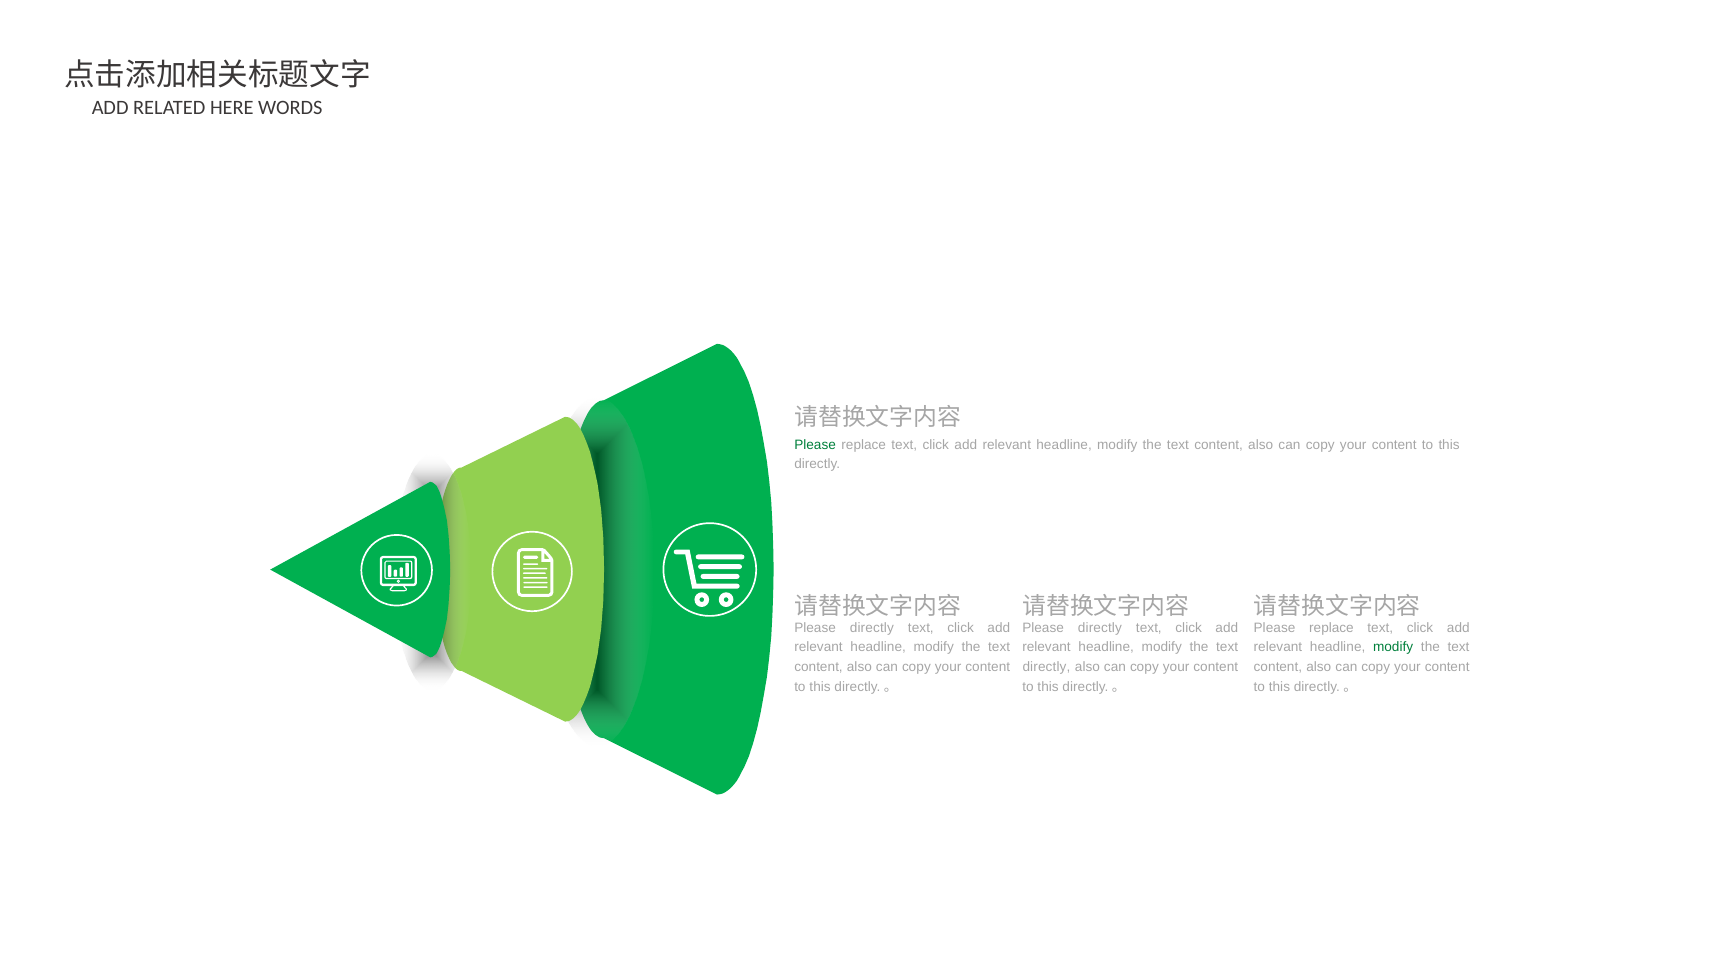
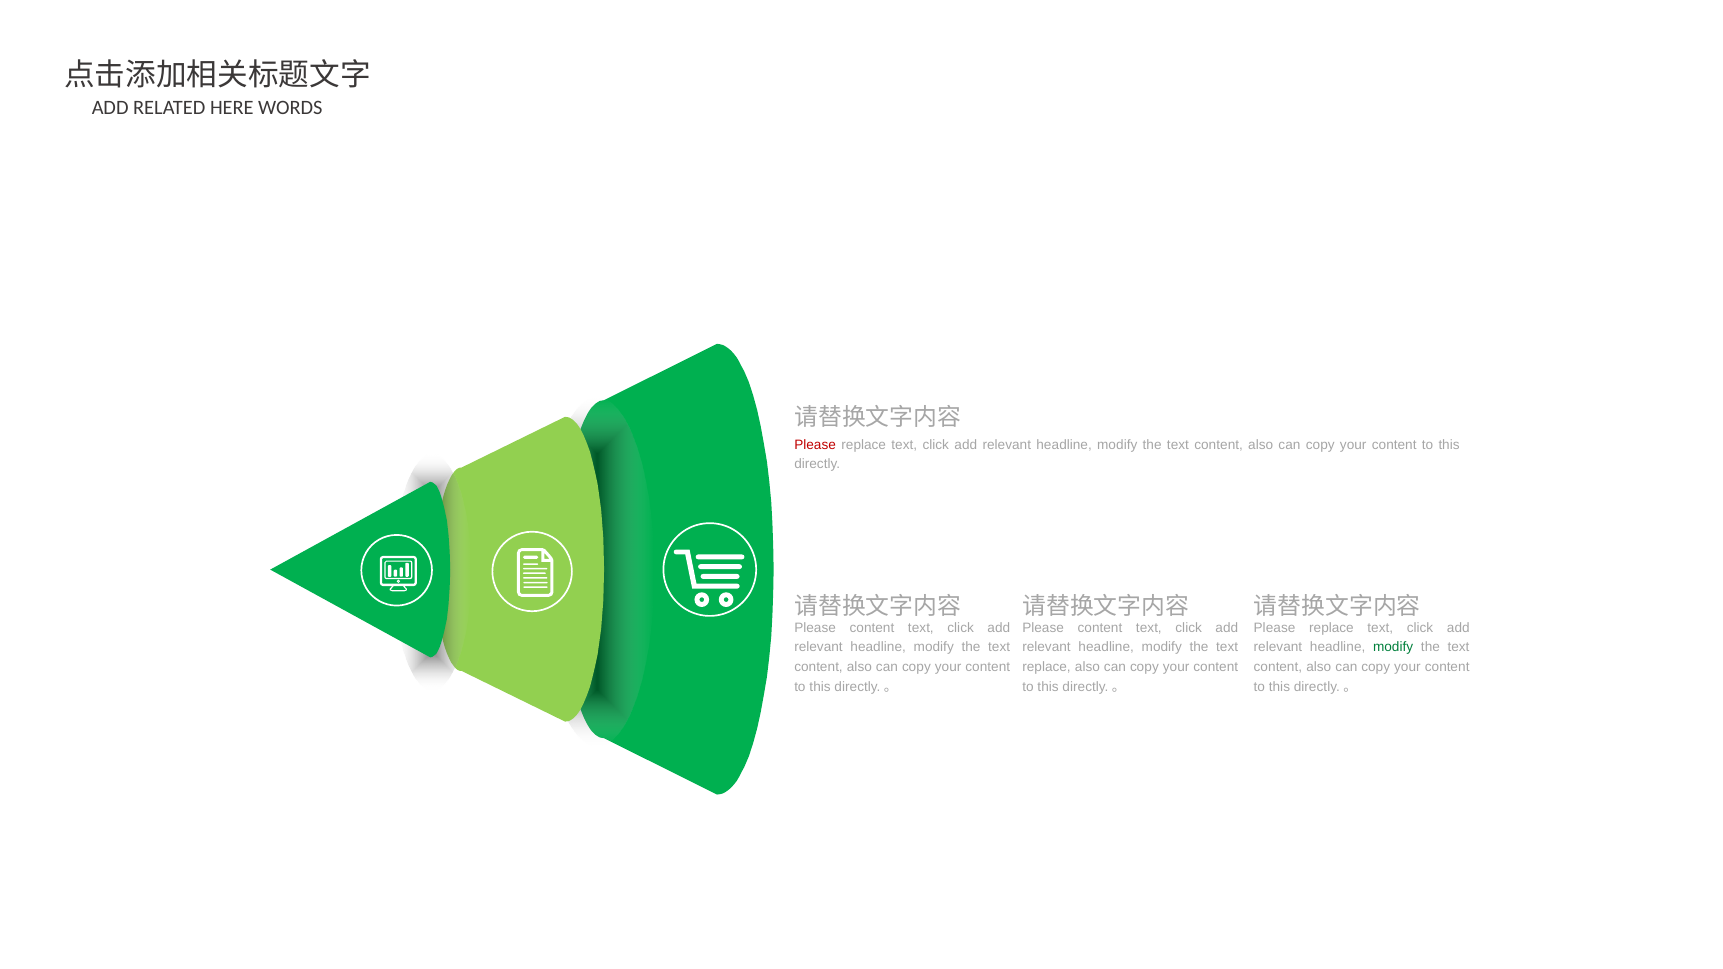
Please at (815, 445) colour: green -> red
directly at (872, 628): directly -> content
directly at (1100, 628): directly -> content
directly at (1046, 667): directly -> replace
